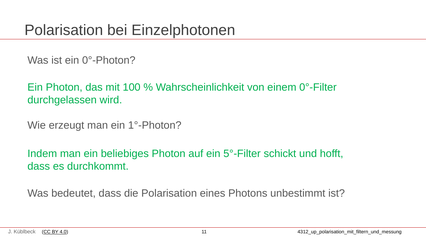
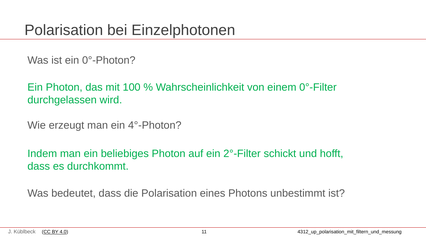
1°-Photon: 1°-Photon -> 4°-Photon
5°-Filter: 5°-Filter -> 2°-Filter
